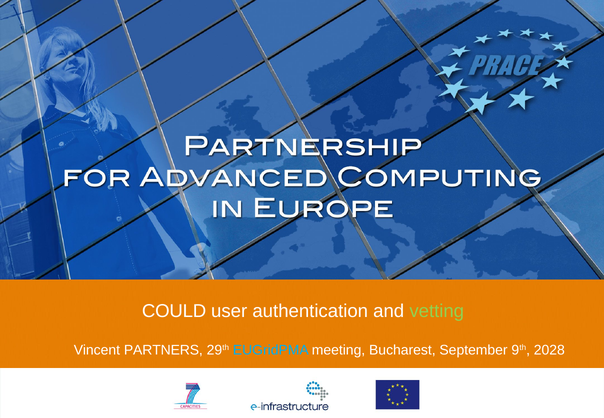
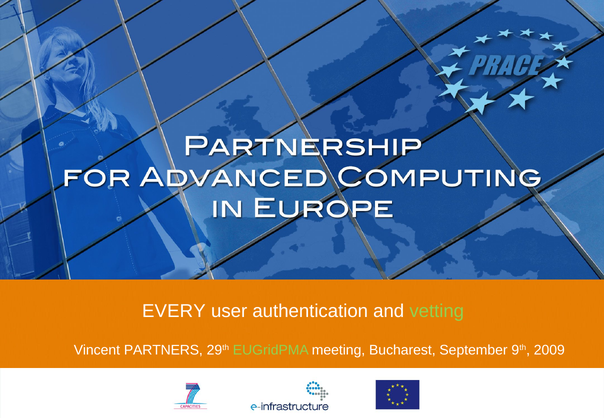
COULD: COULD -> EVERY
EUGridPMA colour: light blue -> light green
2028: 2028 -> 2009
